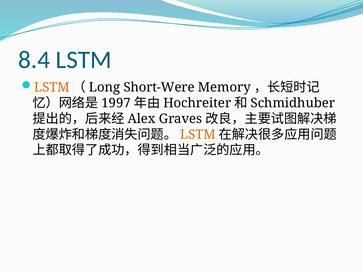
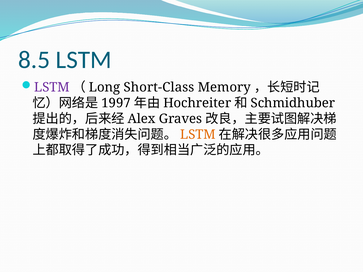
8.4: 8.4 -> 8.5
LSTM at (52, 87) colour: orange -> purple
Short-Were: Short-Were -> Short-Class
